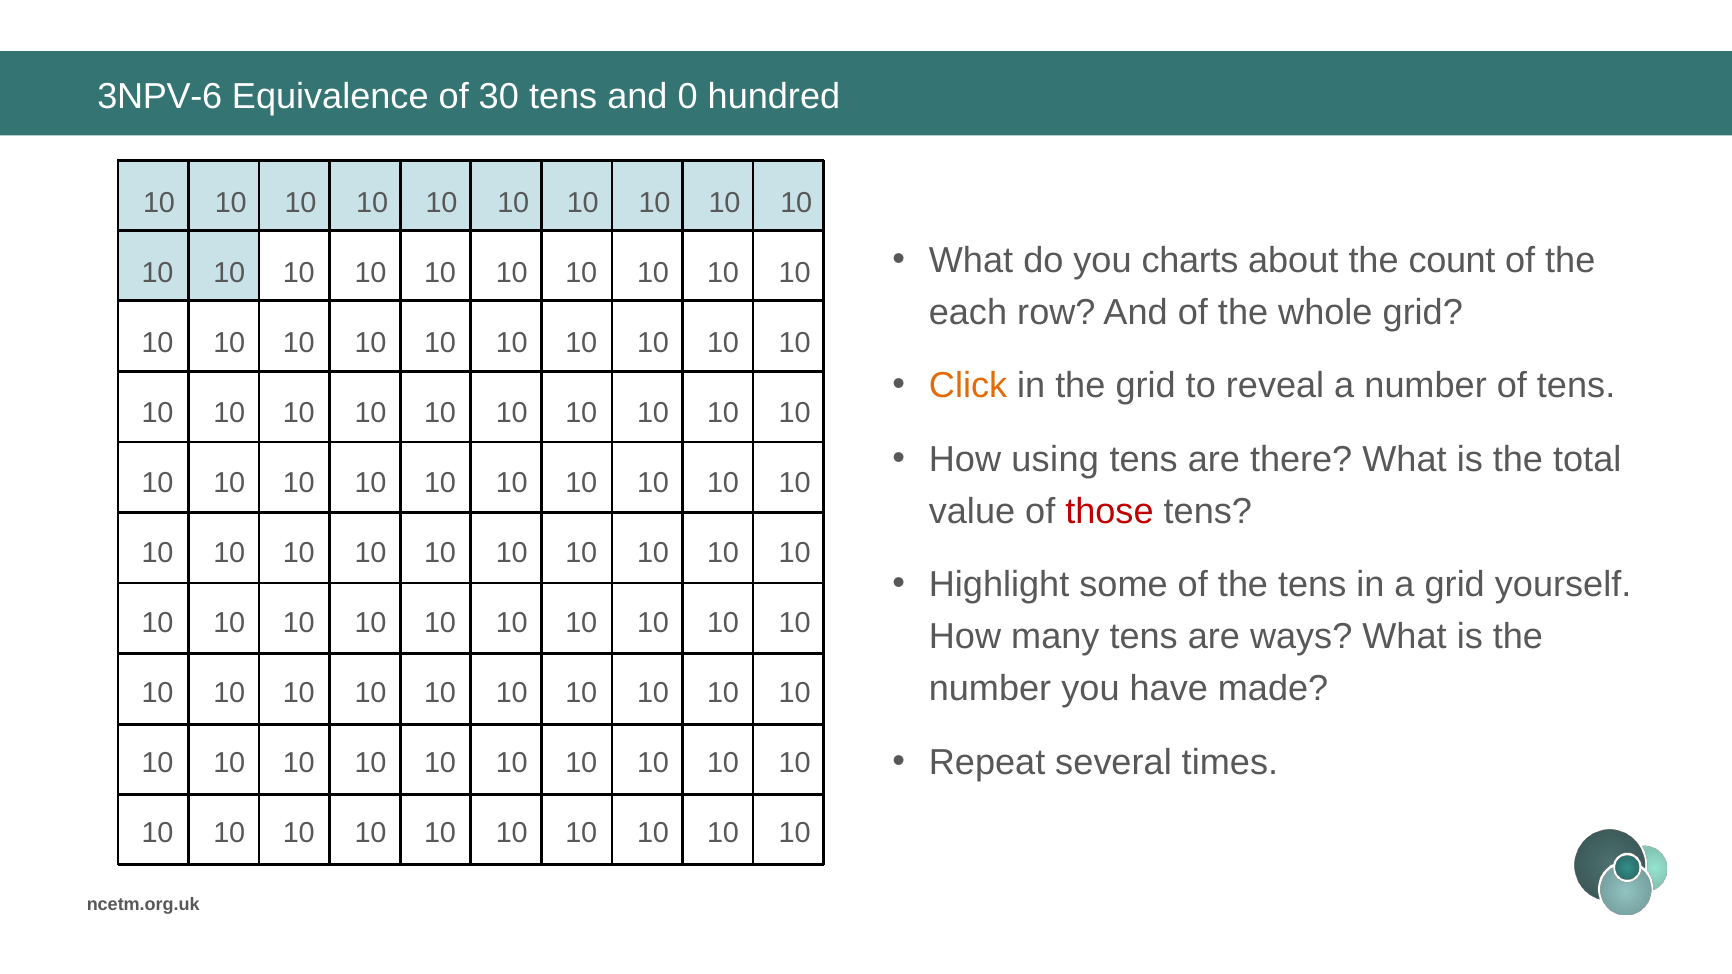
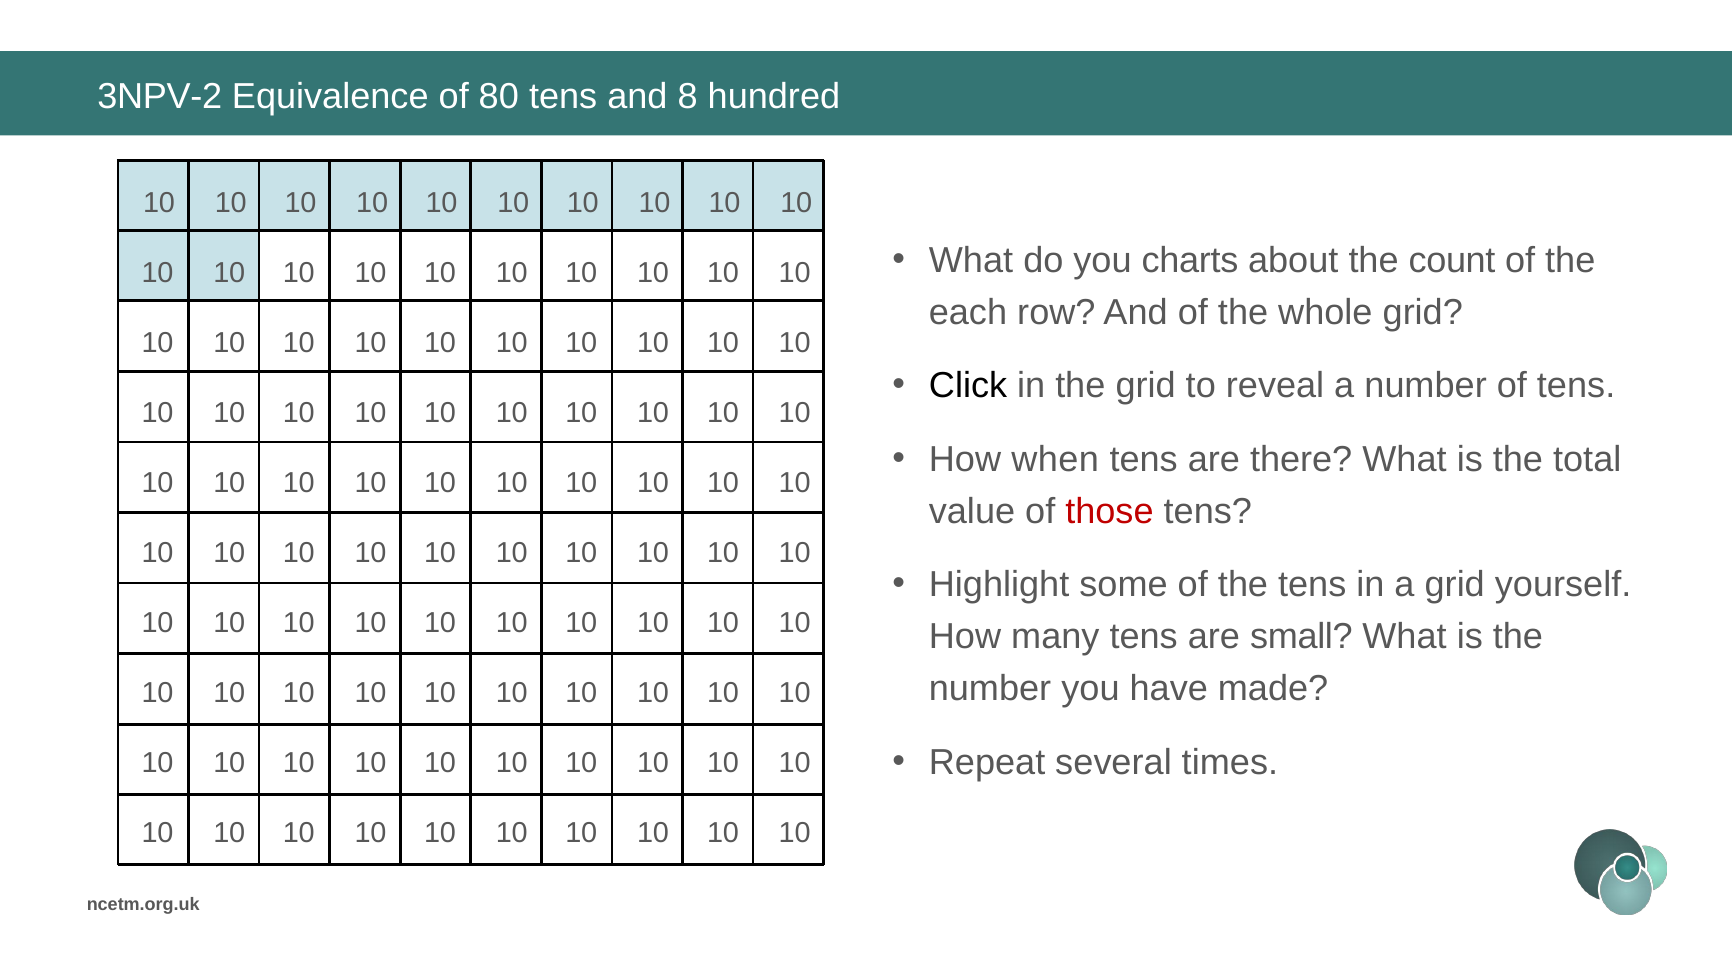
3NPV-6: 3NPV-6 -> 3NPV-2
30: 30 -> 80
0: 0 -> 8
Click colour: orange -> black
using: using -> when
ways: ways -> small
